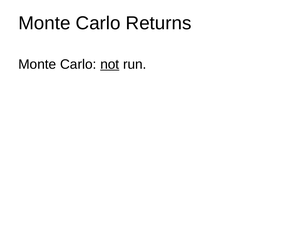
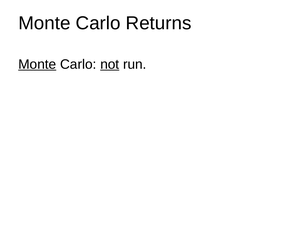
Monte at (37, 64) underline: none -> present
